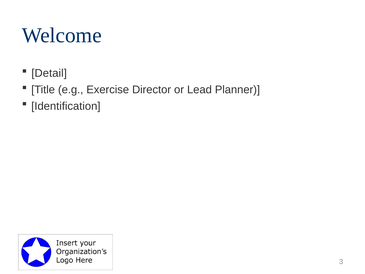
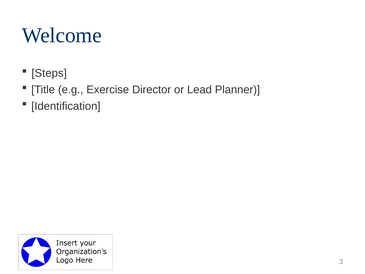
Detail: Detail -> Steps
